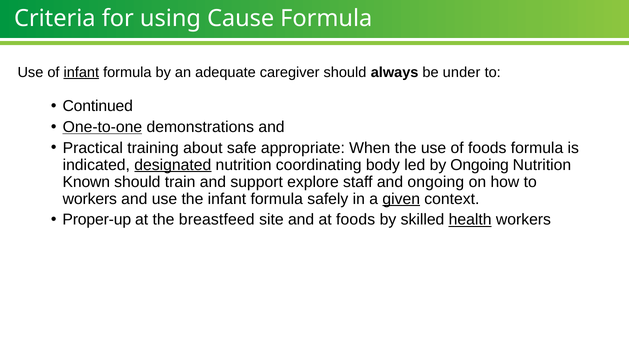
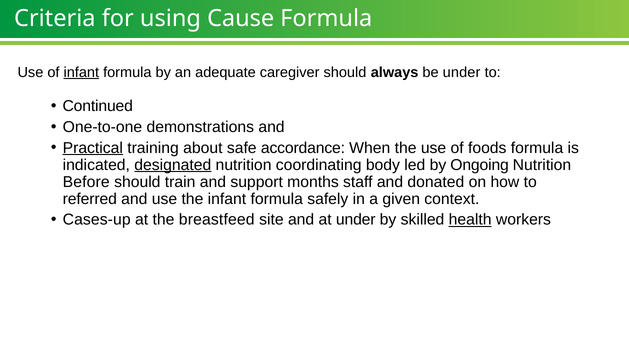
One-to-one underline: present -> none
Practical underline: none -> present
appropriate: appropriate -> accordance
Known: Known -> Before
explore: explore -> months
and ongoing: ongoing -> donated
workers at (90, 199): workers -> referred
given underline: present -> none
Proper-up: Proper-up -> Cases-up
at foods: foods -> under
